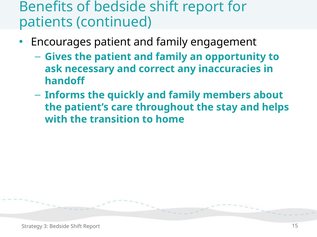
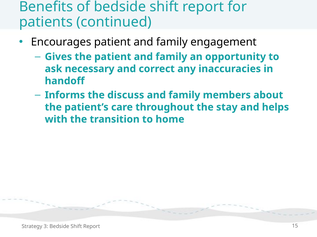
quickly: quickly -> discuss
